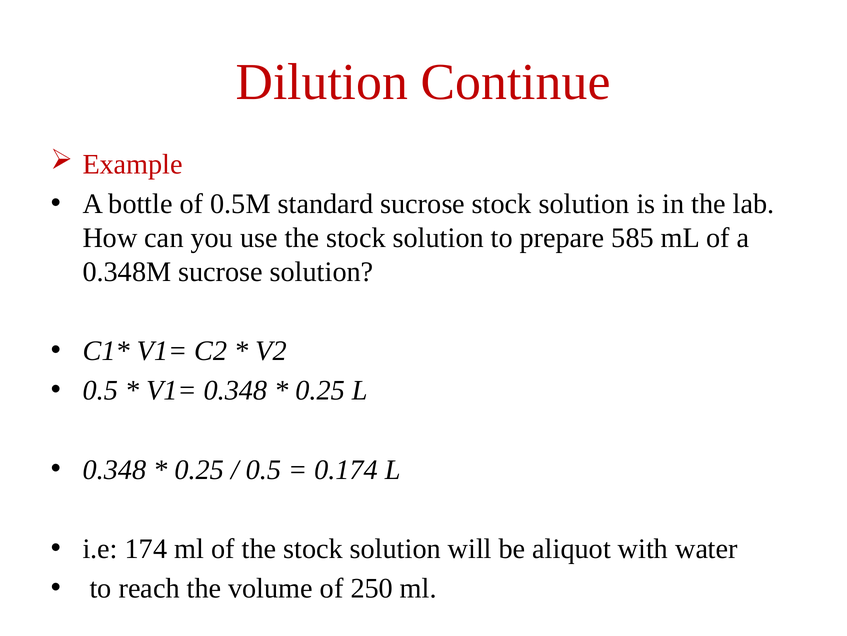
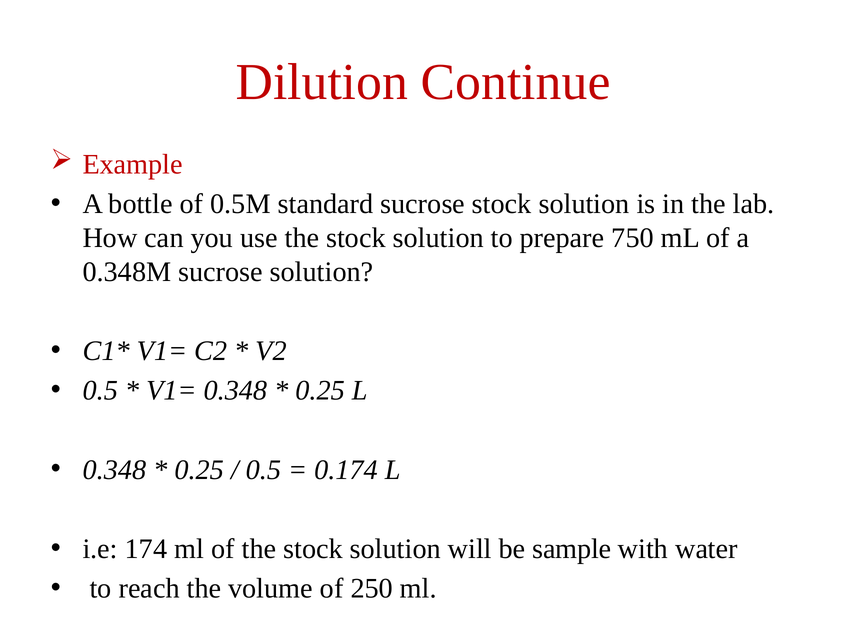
585: 585 -> 750
aliquot: aliquot -> sample
